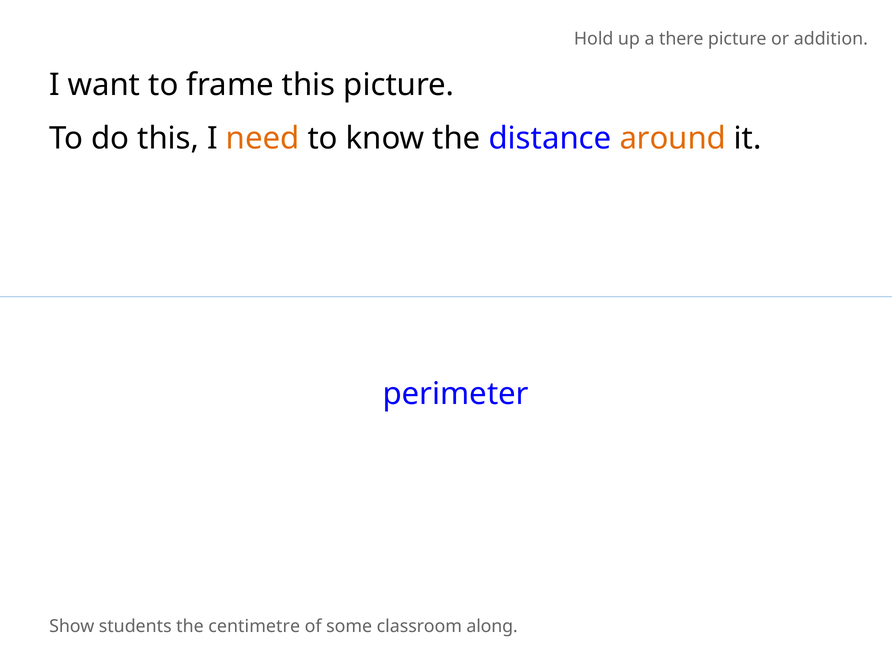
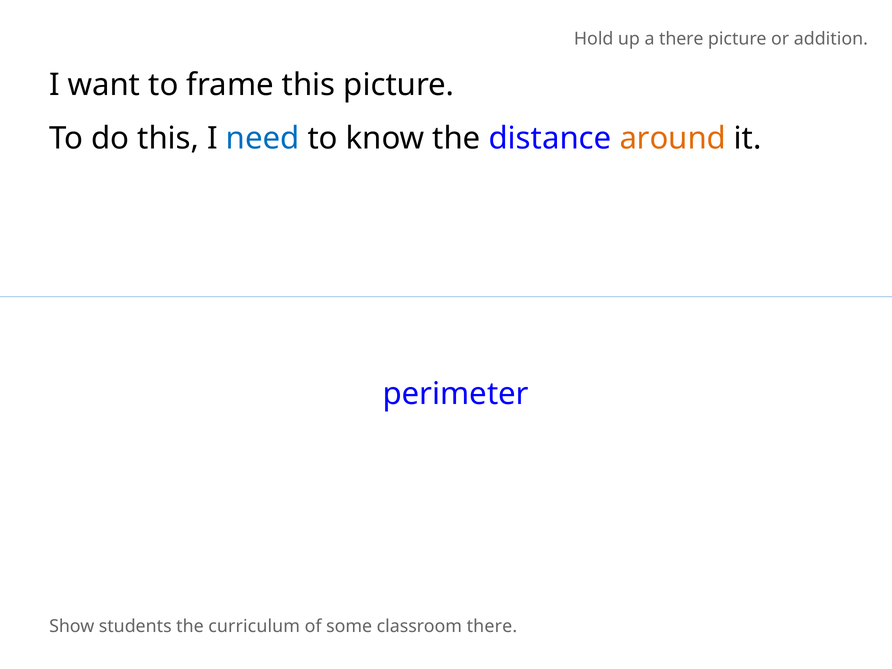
need colour: orange -> blue
centimetre: centimetre -> curriculum
classroom along: along -> there
